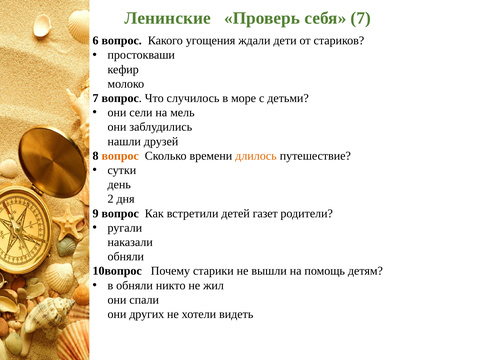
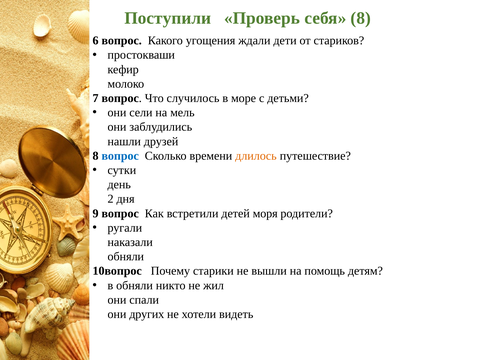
Ленинские: Ленинские -> Поступили
себя 7: 7 -> 8
вопрос at (120, 156) colour: orange -> blue
газет: газет -> моря
